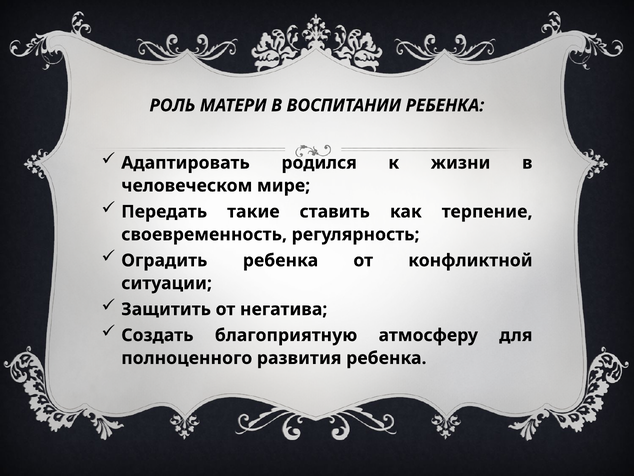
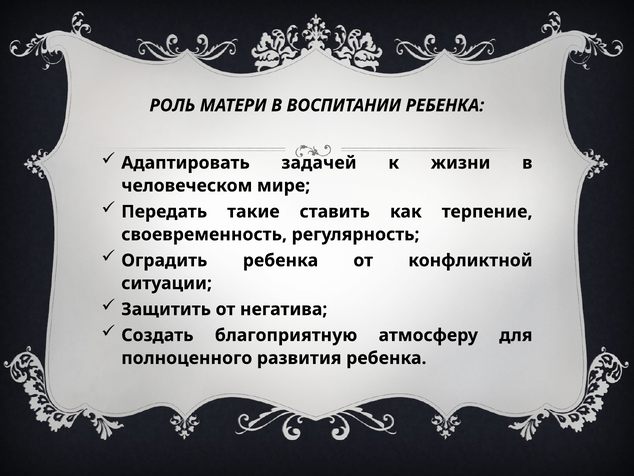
родился: родился -> задачей
